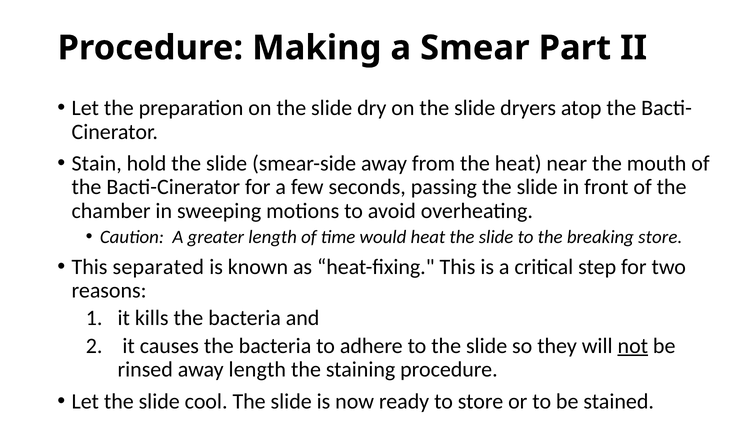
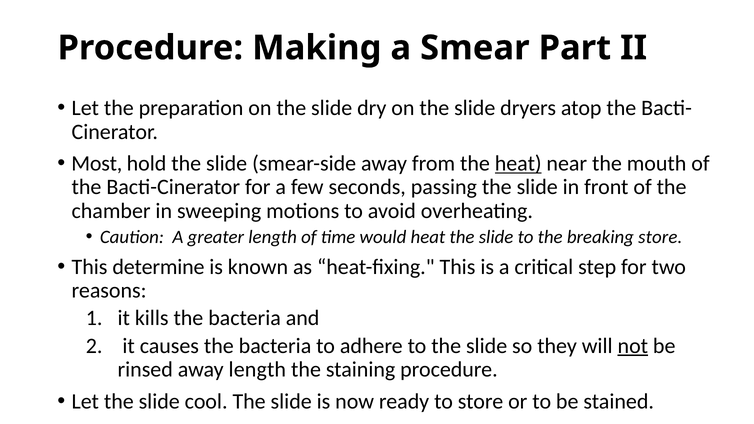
Stain: Stain -> Most
heat at (518, 164) underline: none -> present
separated: separated -> determine
